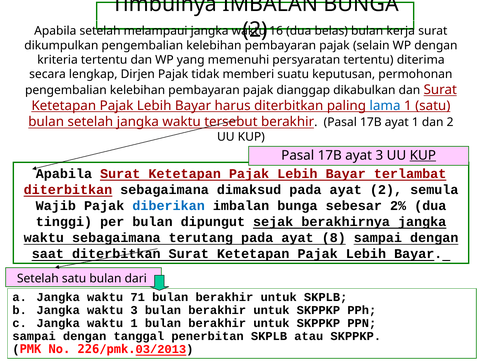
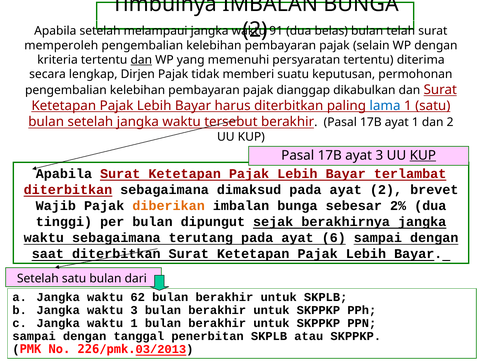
16: 16 -> 91
kerja: kerja -> telah
dikumpulkan: dikumpulkan -> memperoleh
dan at (141, 60) underline: none -> present
semula: semula -> brevet
diberikan colour: blue -> orange
8: 8 -> 6
71: 71 -> 62
